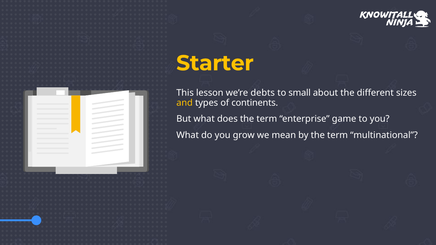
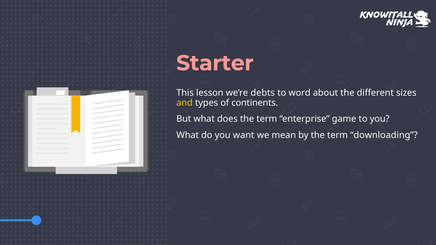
Starter colour: yellow -> pink
small: small -> word
grow: grow -> want
multinational: multinational -> downloading
